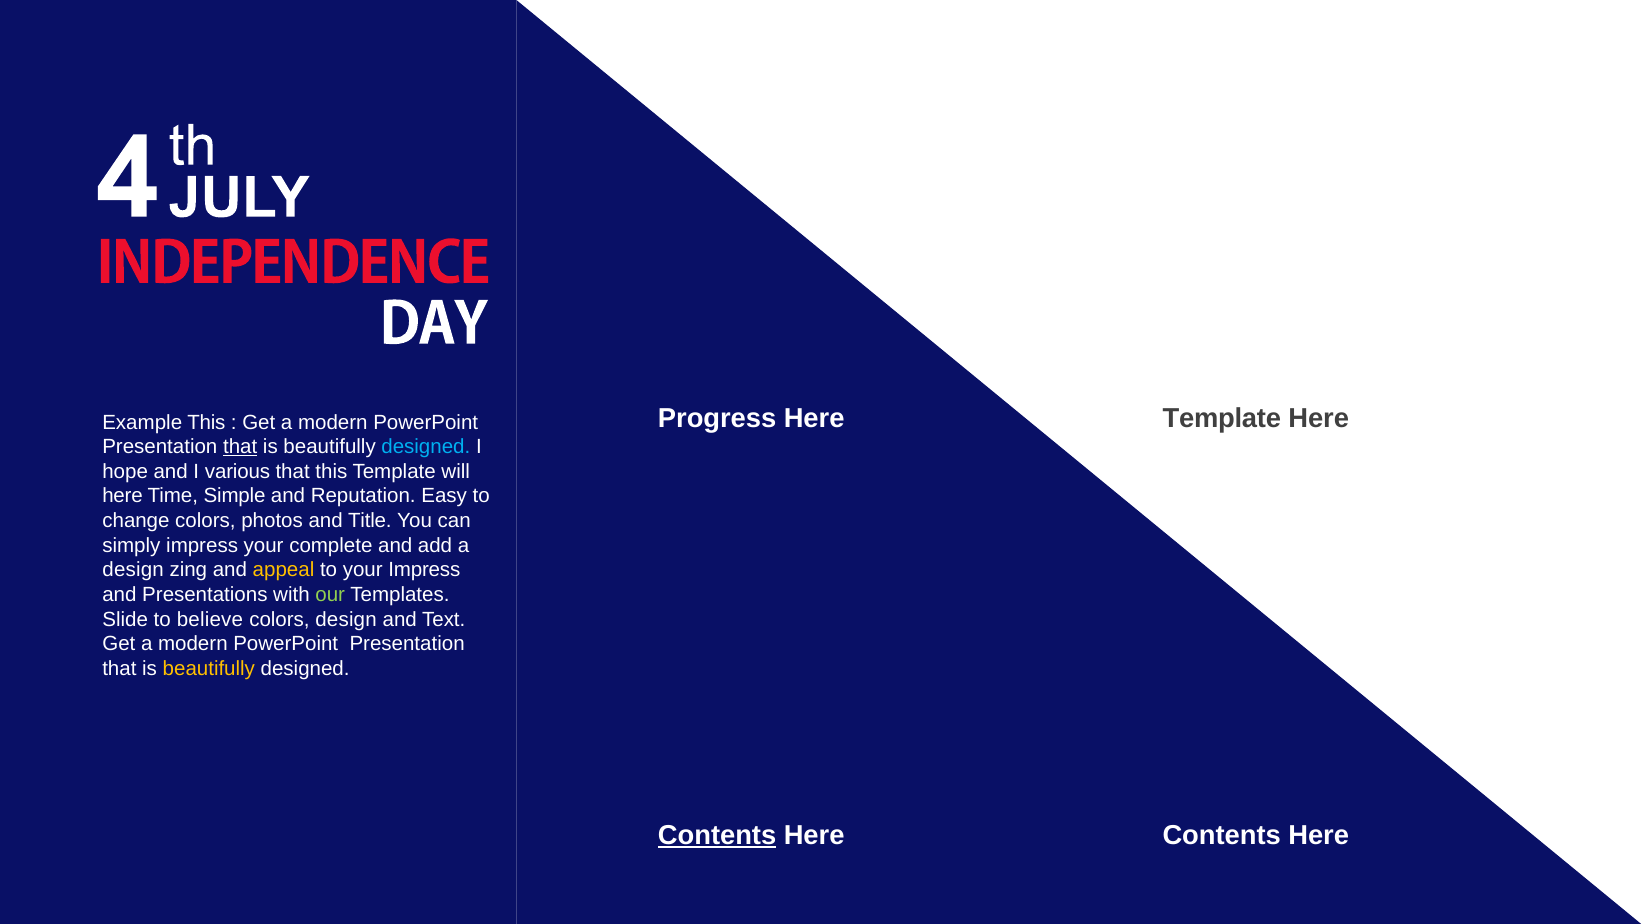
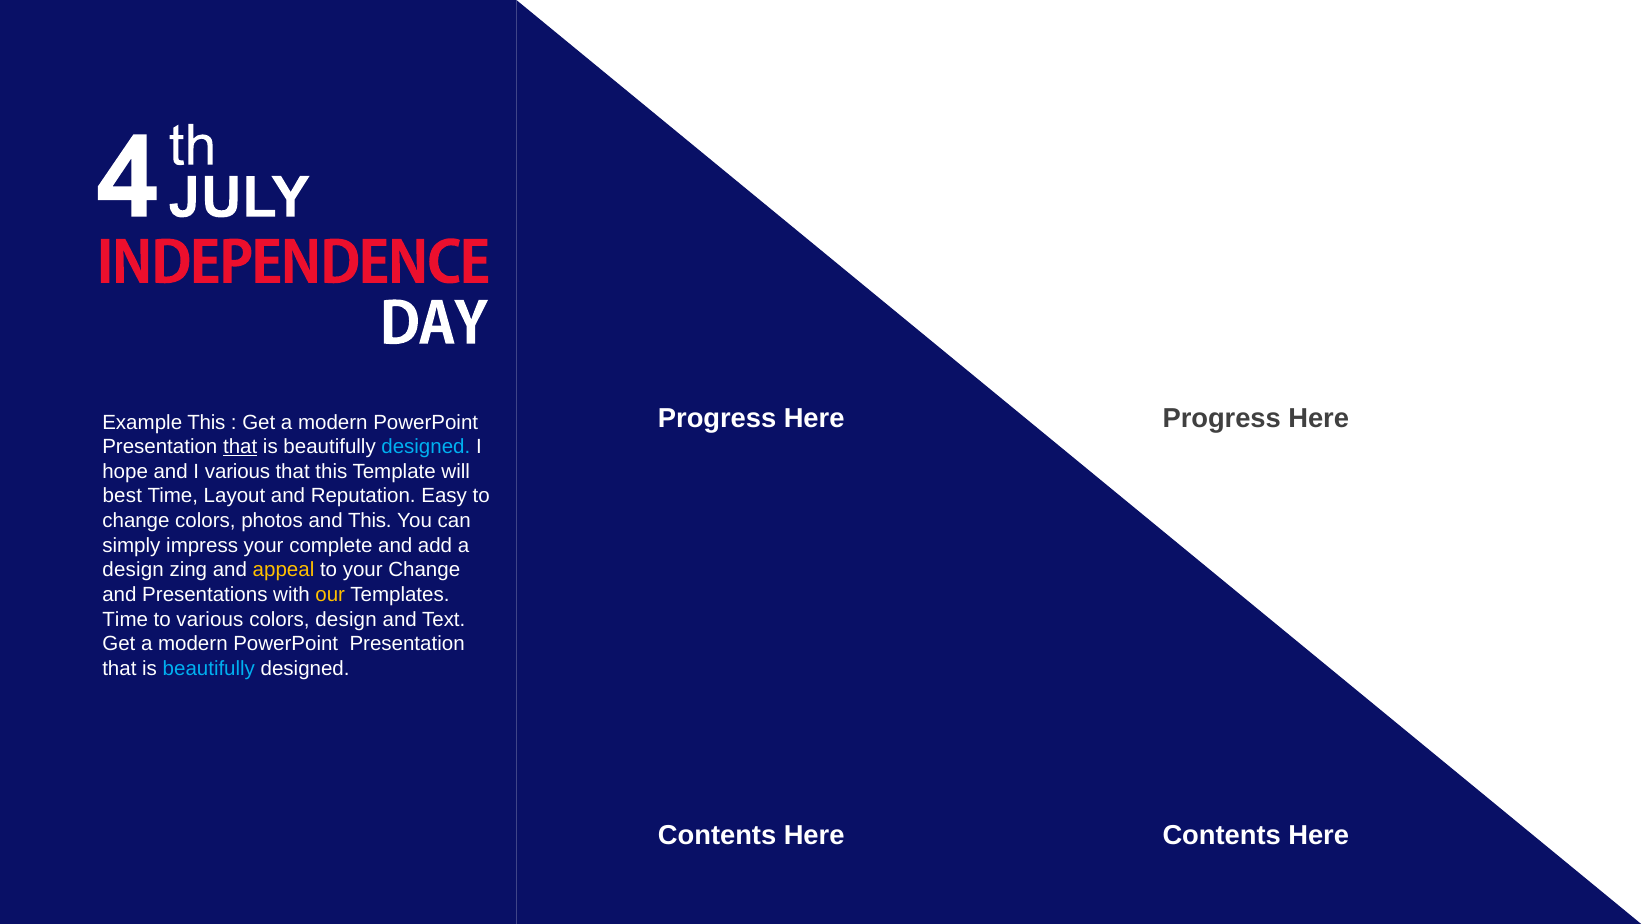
Here Template: Template -> Progress
here at (122, 496): here -> best
Simple: Simple -> Layout
and Title: Title -> This
your Impress: Impress -> Change
our colour: light green -> yellow
Slide at (125, 620): Slide -> Time
to believe: believe -> various
beautifully at (209, 669) colour: yellow -> light blue
Contents at (717, 835) underline: present -> none
